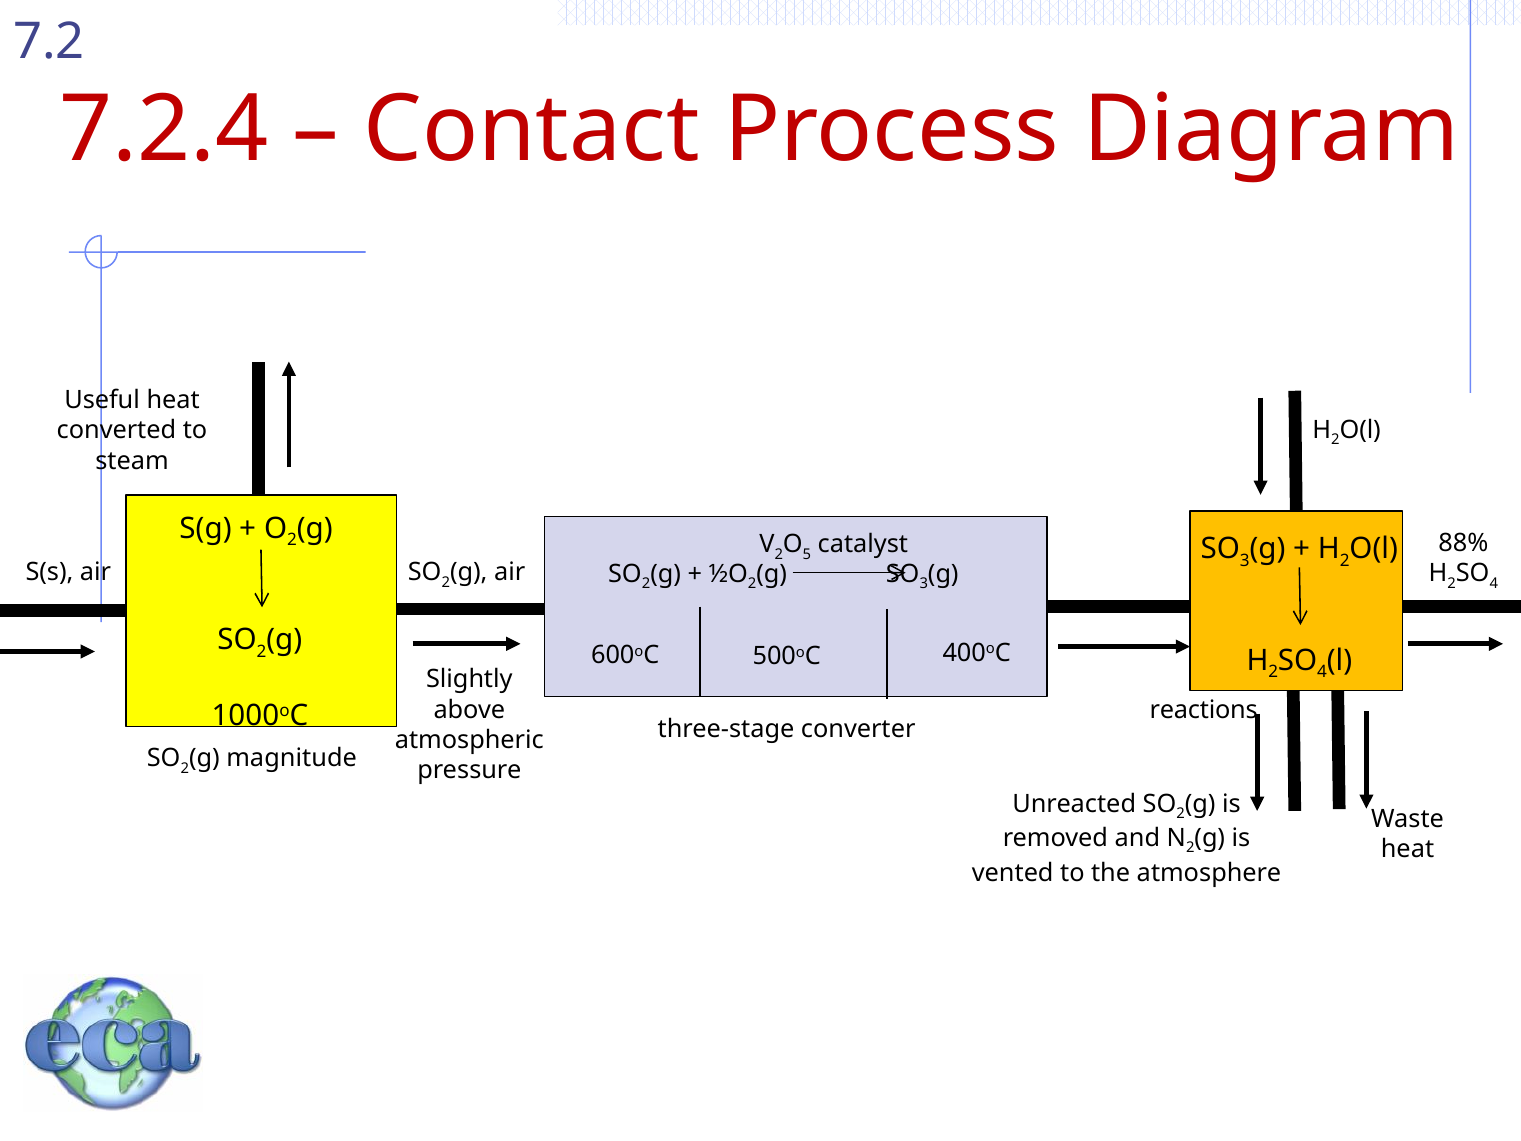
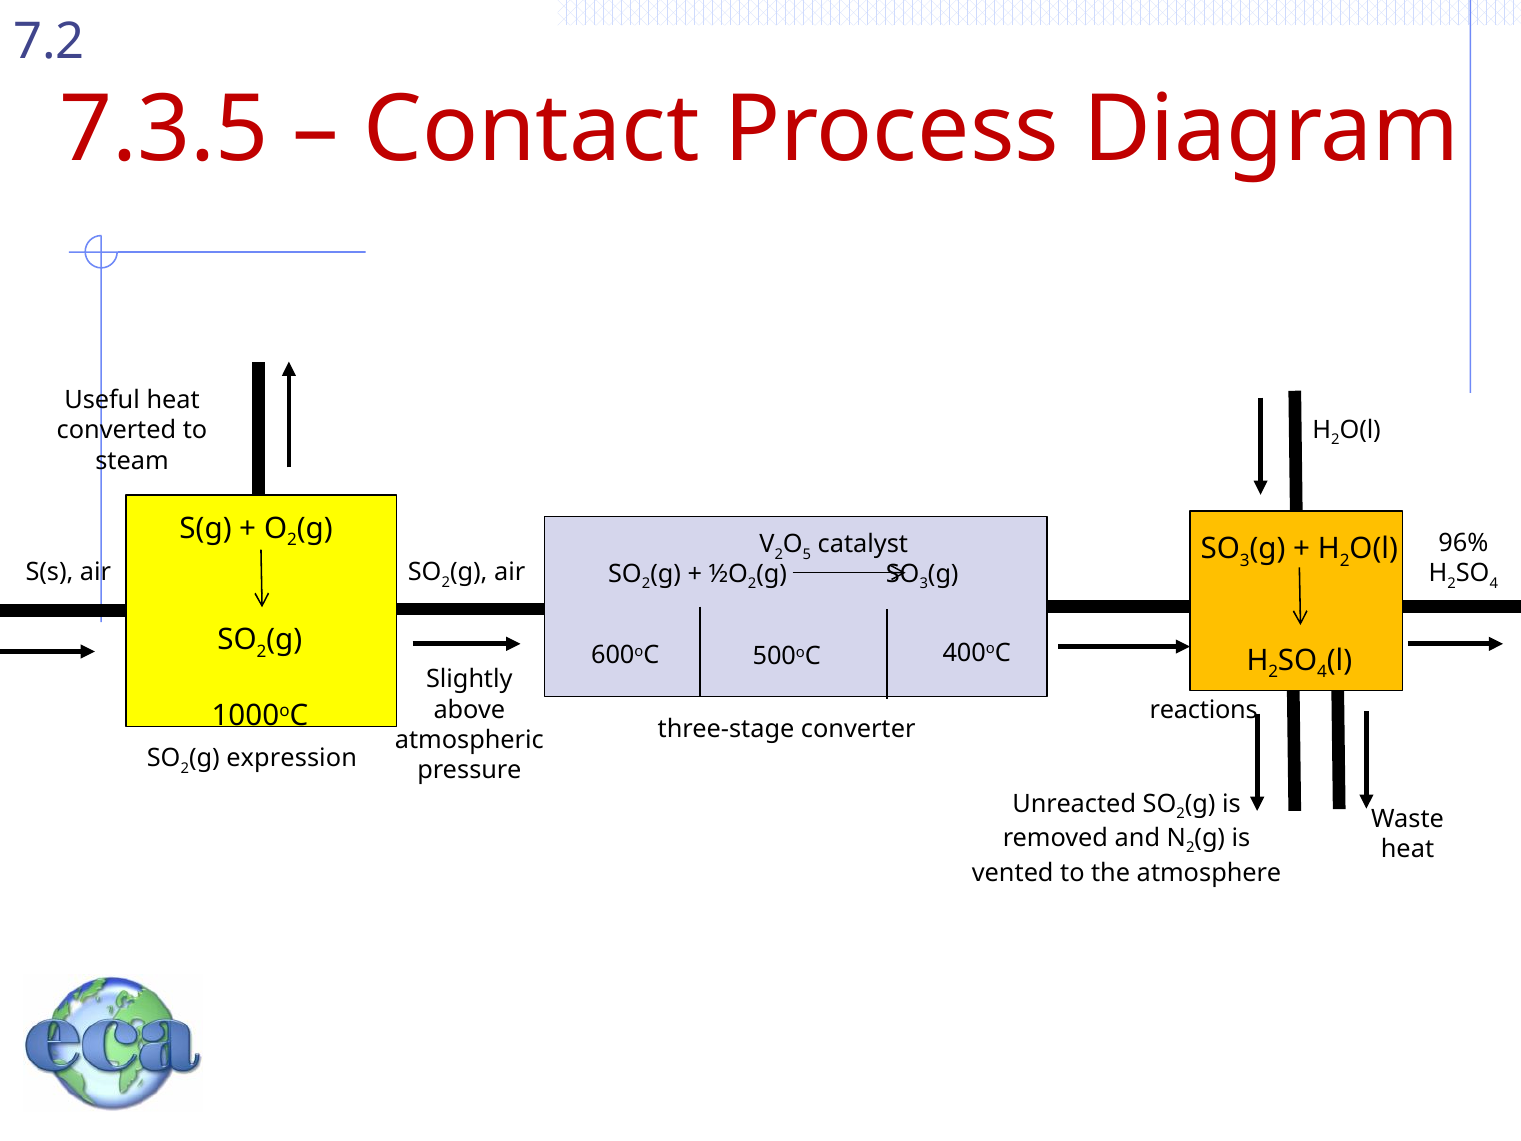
7.2.4: 7.2.4 -> 7.3.5
88%: 88% -> 96%
magnitude: magnitude -> expression
